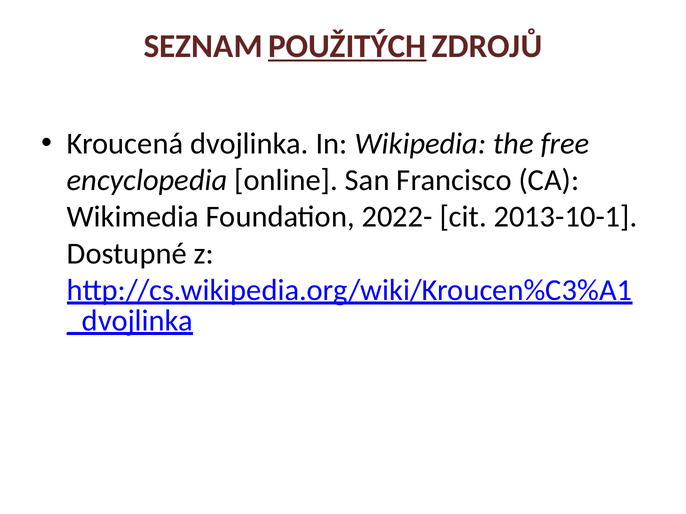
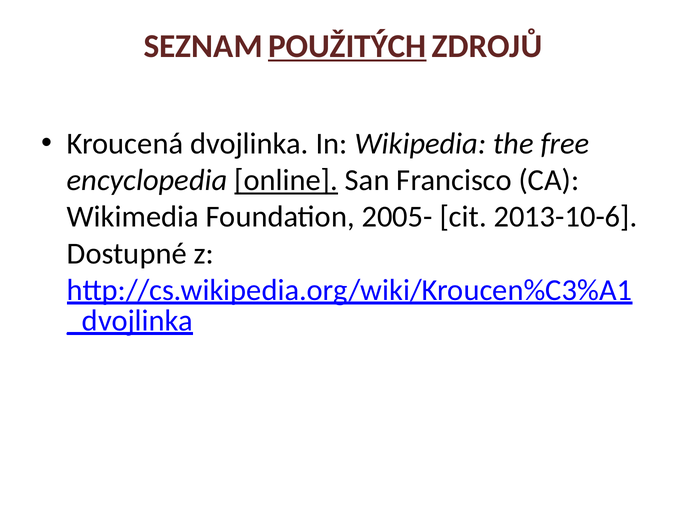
online underline: none -> present
2022-: 2022- -> 2005-
2013-10-1: 2013-10-1 -> 2013-10-6
